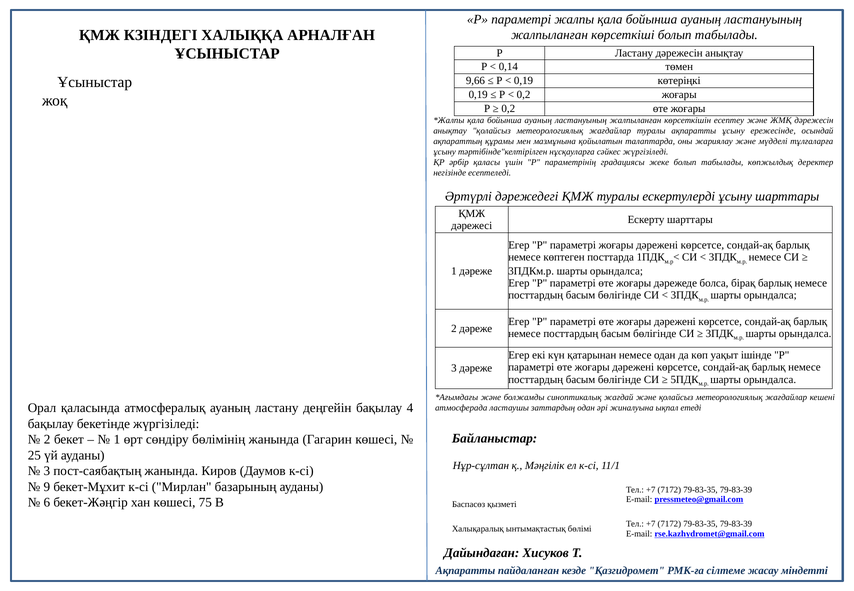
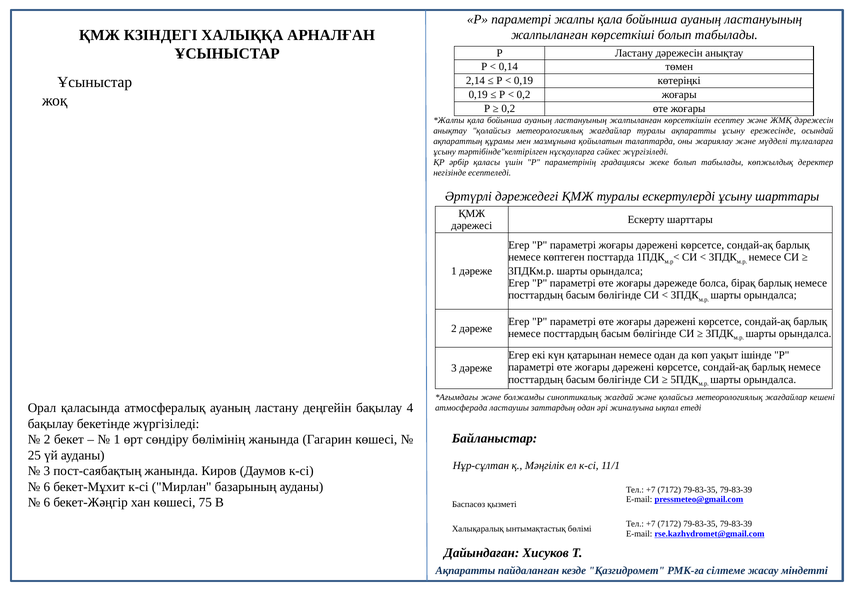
9,66: 9,66 -> 2,14
9 at (47, 487): 9 -> 6
